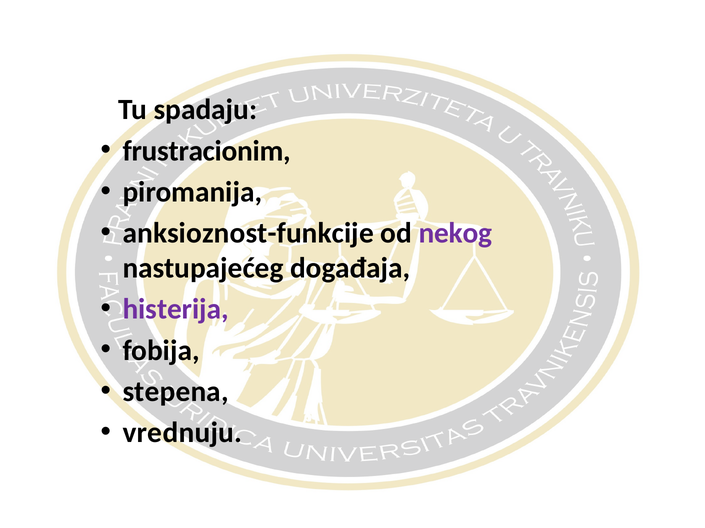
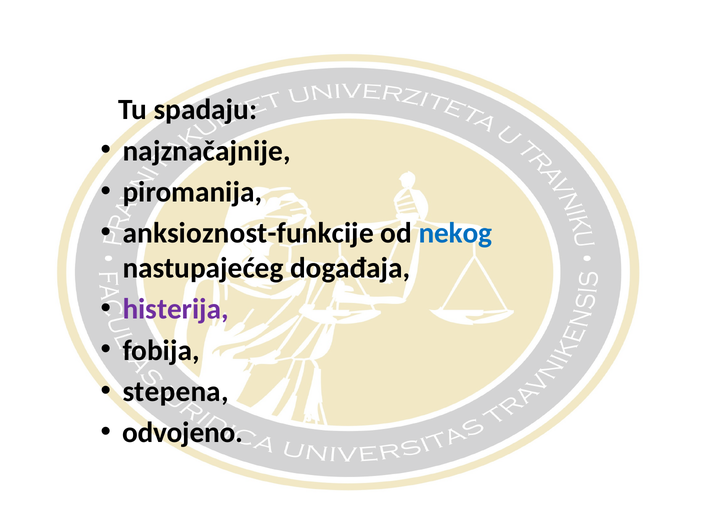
frustracionim: frustracionim -> najznačajnije
nekog colour: purple -> blue
vrednuju: vrednuju -> odvojeno
